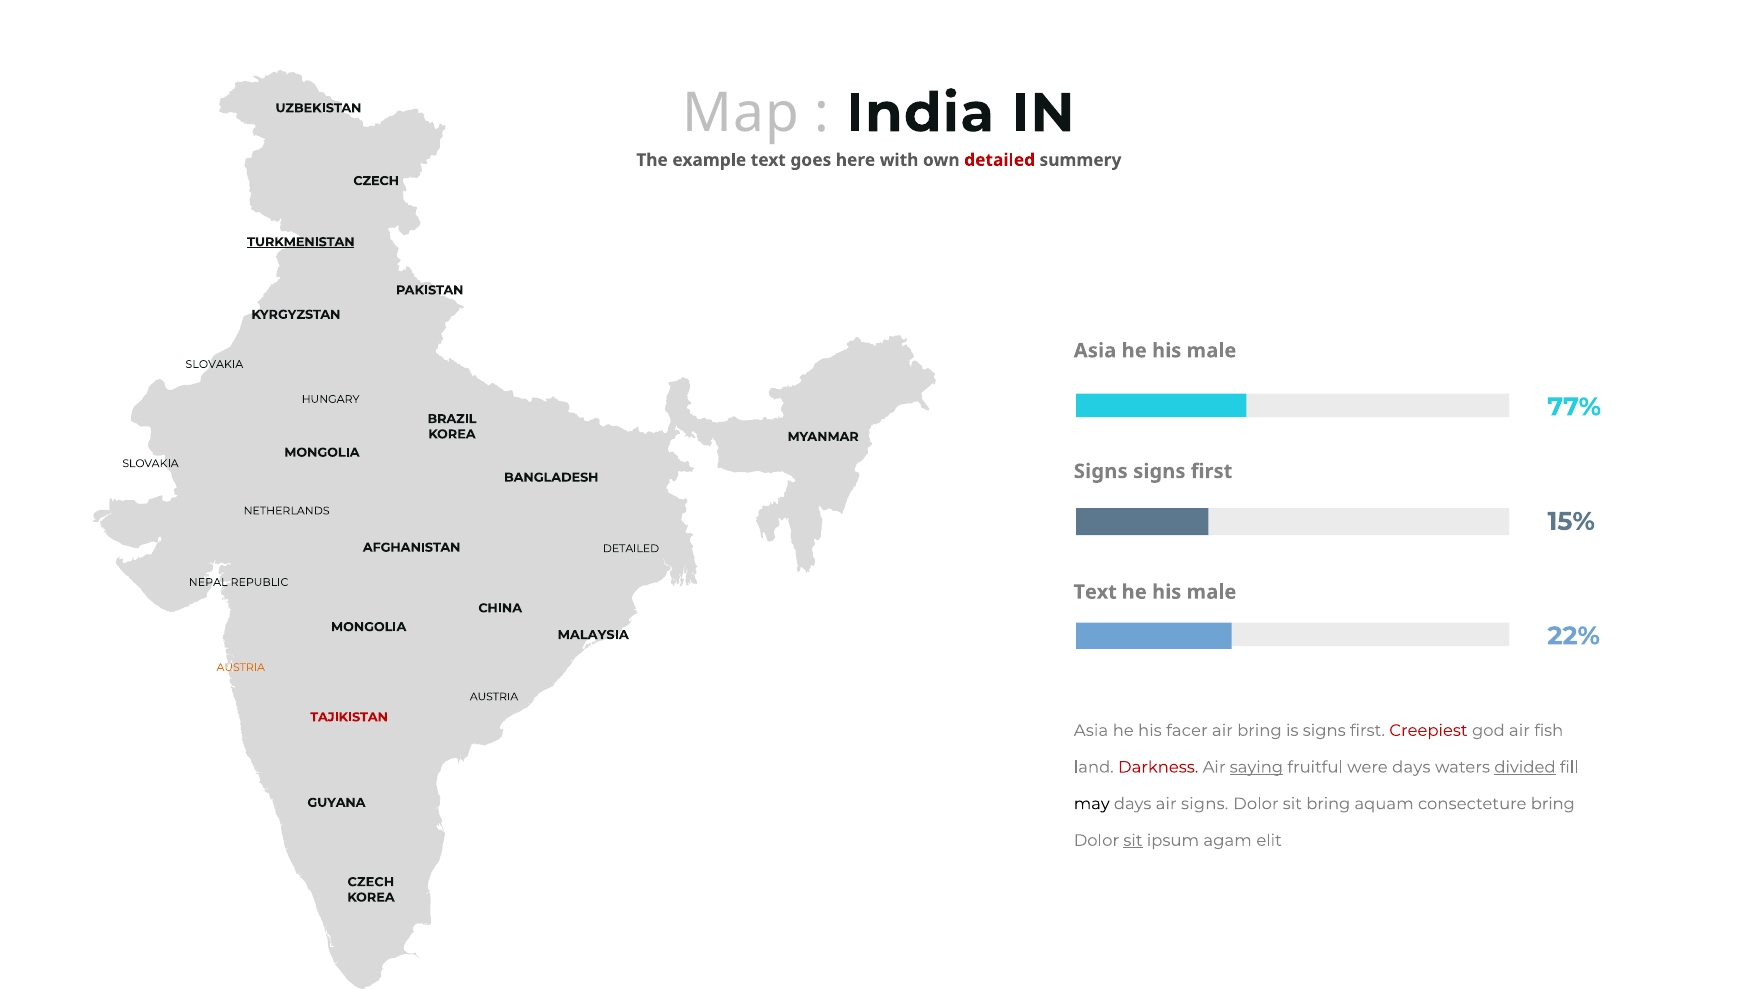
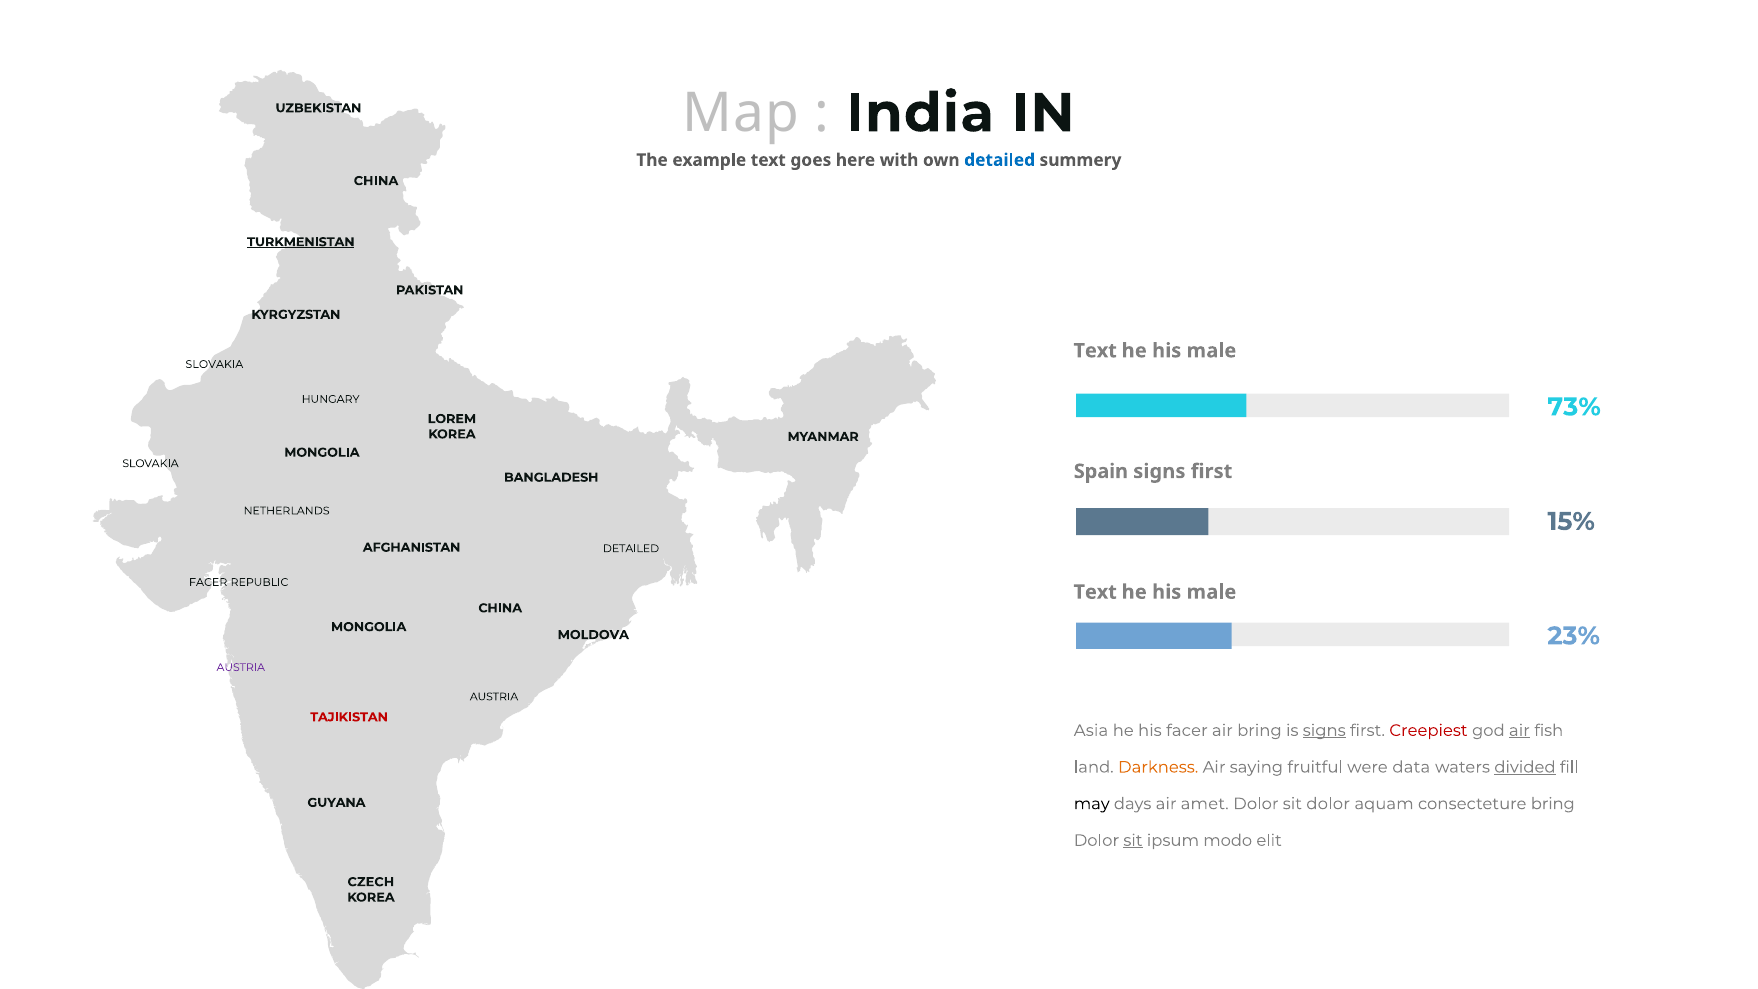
detailed at (1000, 160) colour: red -> blue
CZECH at (376, 181): CZECH -> CHINA
Asia at (1095, 351): Asia -> Text
77%: 77% -> 73%
BRAZIL: BRAZIL -> LOREM
Signs at (1101, 471): Signs -> Spain
NEPAL at (208, 582): NEPAL -> FACER
22%: 22% -> 23%
MALAYSIA: MALAYSIA -> MOLDOVA
AUSTRIA at (241, 667) colour: orange -> purple
signs at (1324, 730) underline: none -> present
air at (1519, 730) underline: none -> present
Darkness colour: red -> orange
saying underline: present -> none
were days: days -> data
air signs: signs -> amet
sit bring: bring -> dolor
agam: agam -> modo
